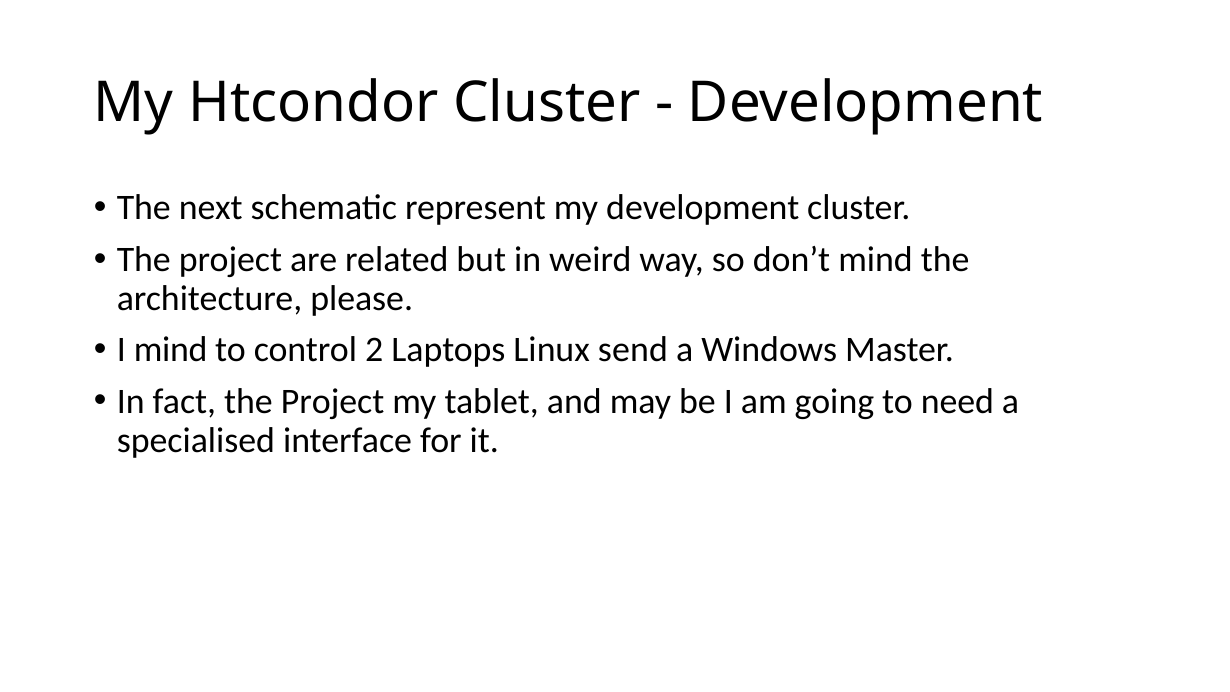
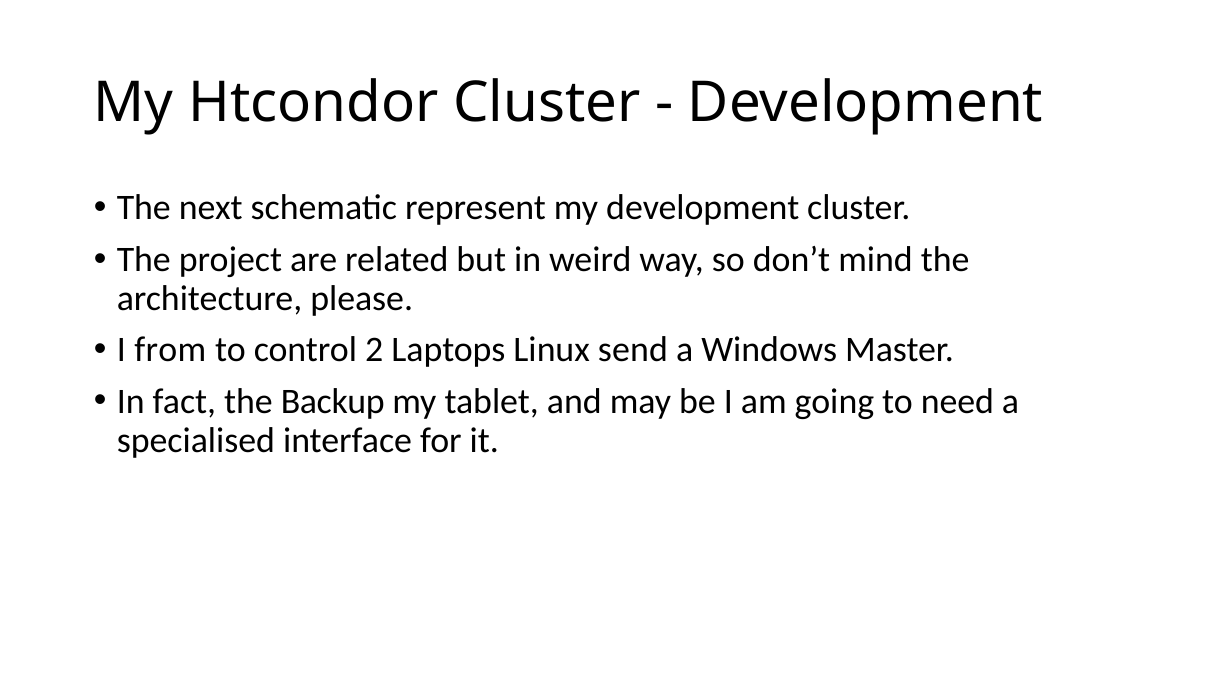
I mind: mind -> from
fact the Project: Project -> Backup
